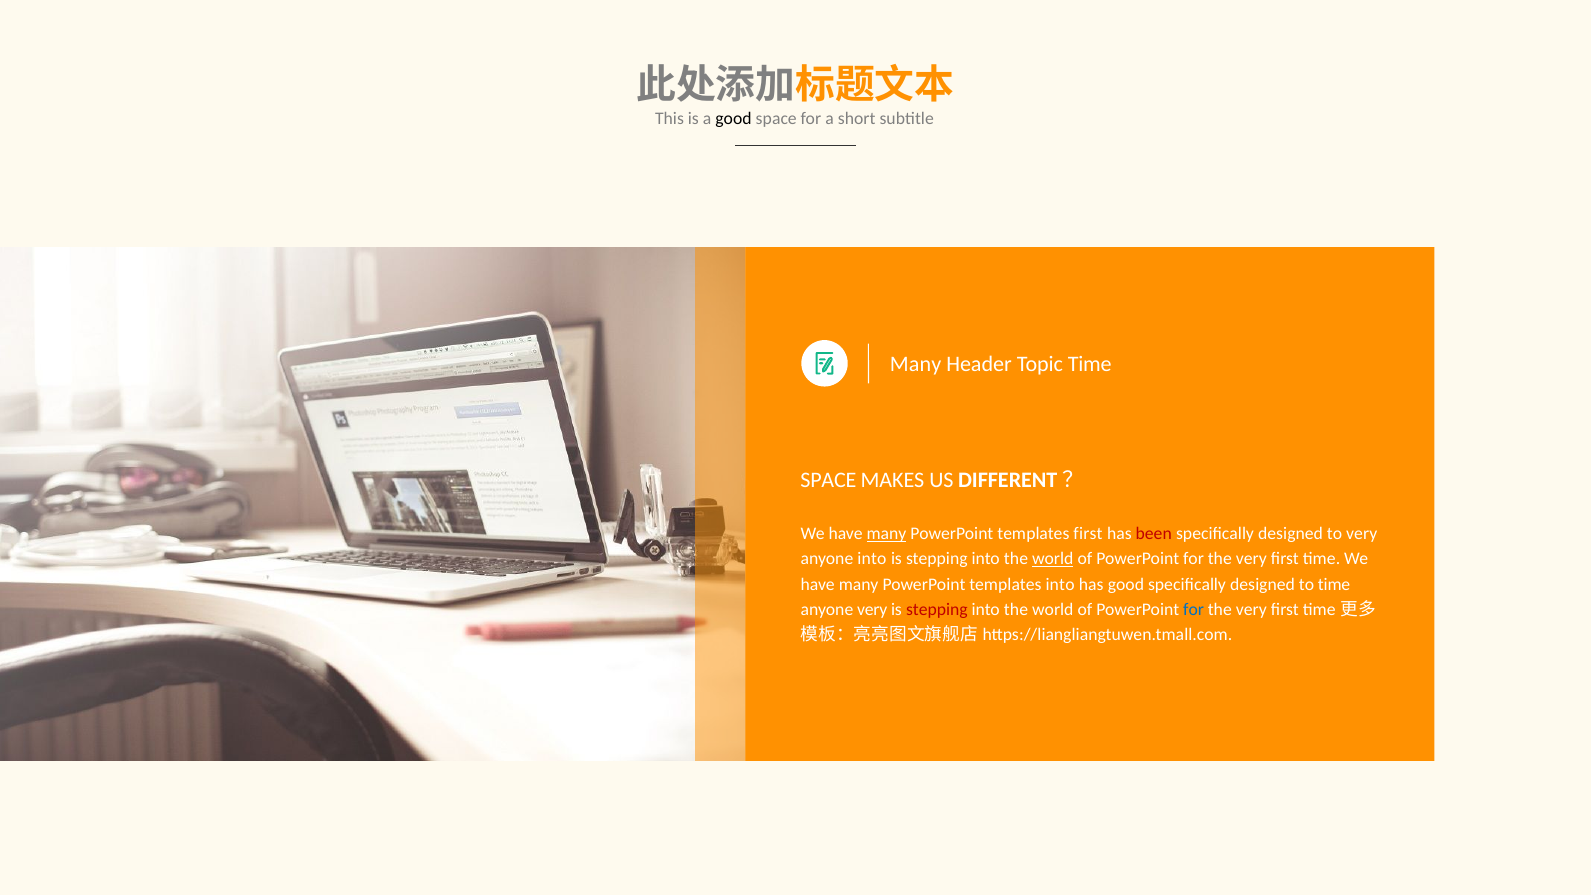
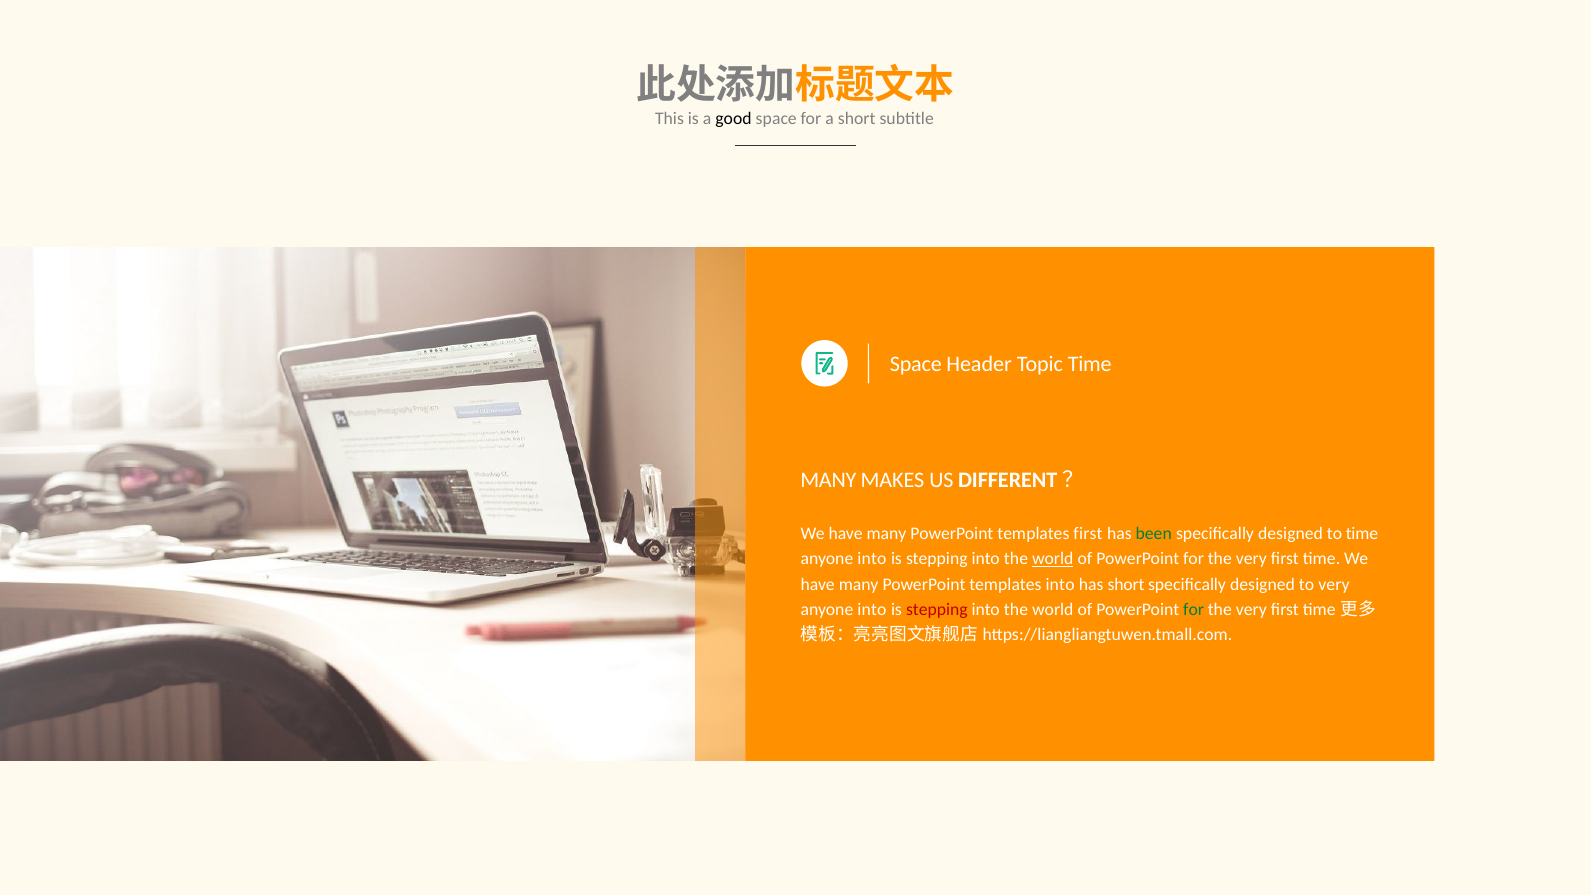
Many at (916, 364): Many -> Space
SPACE at (828, 480): SPACE -> MANY
many at (887, 533) underline: present -> none
been colour: red -> green
to very: very -> time
has good: good -> short
to time: time -> very
very at (872, 610): very -> into
for at (1194, 610) colour: blue -> green
